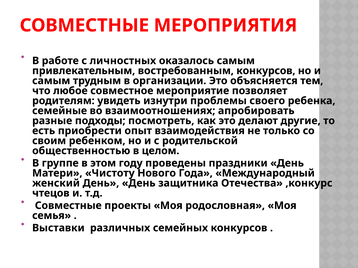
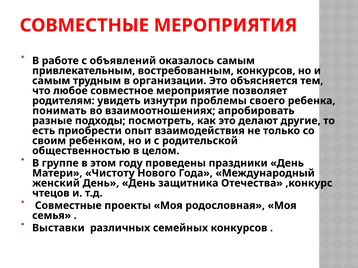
личностных: личностных -> объявлений
семейные: семейные -> понимать
